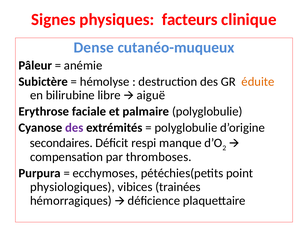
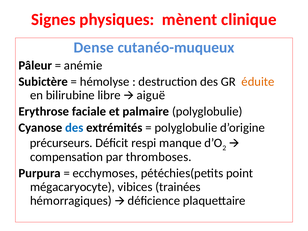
facteurs: facteurs -> mènent
des at (74, 128) colour: purple -> blue
secondaires: secondaires -> précurseurs
physiologiques: physiologiques -> mégacaryocyte
